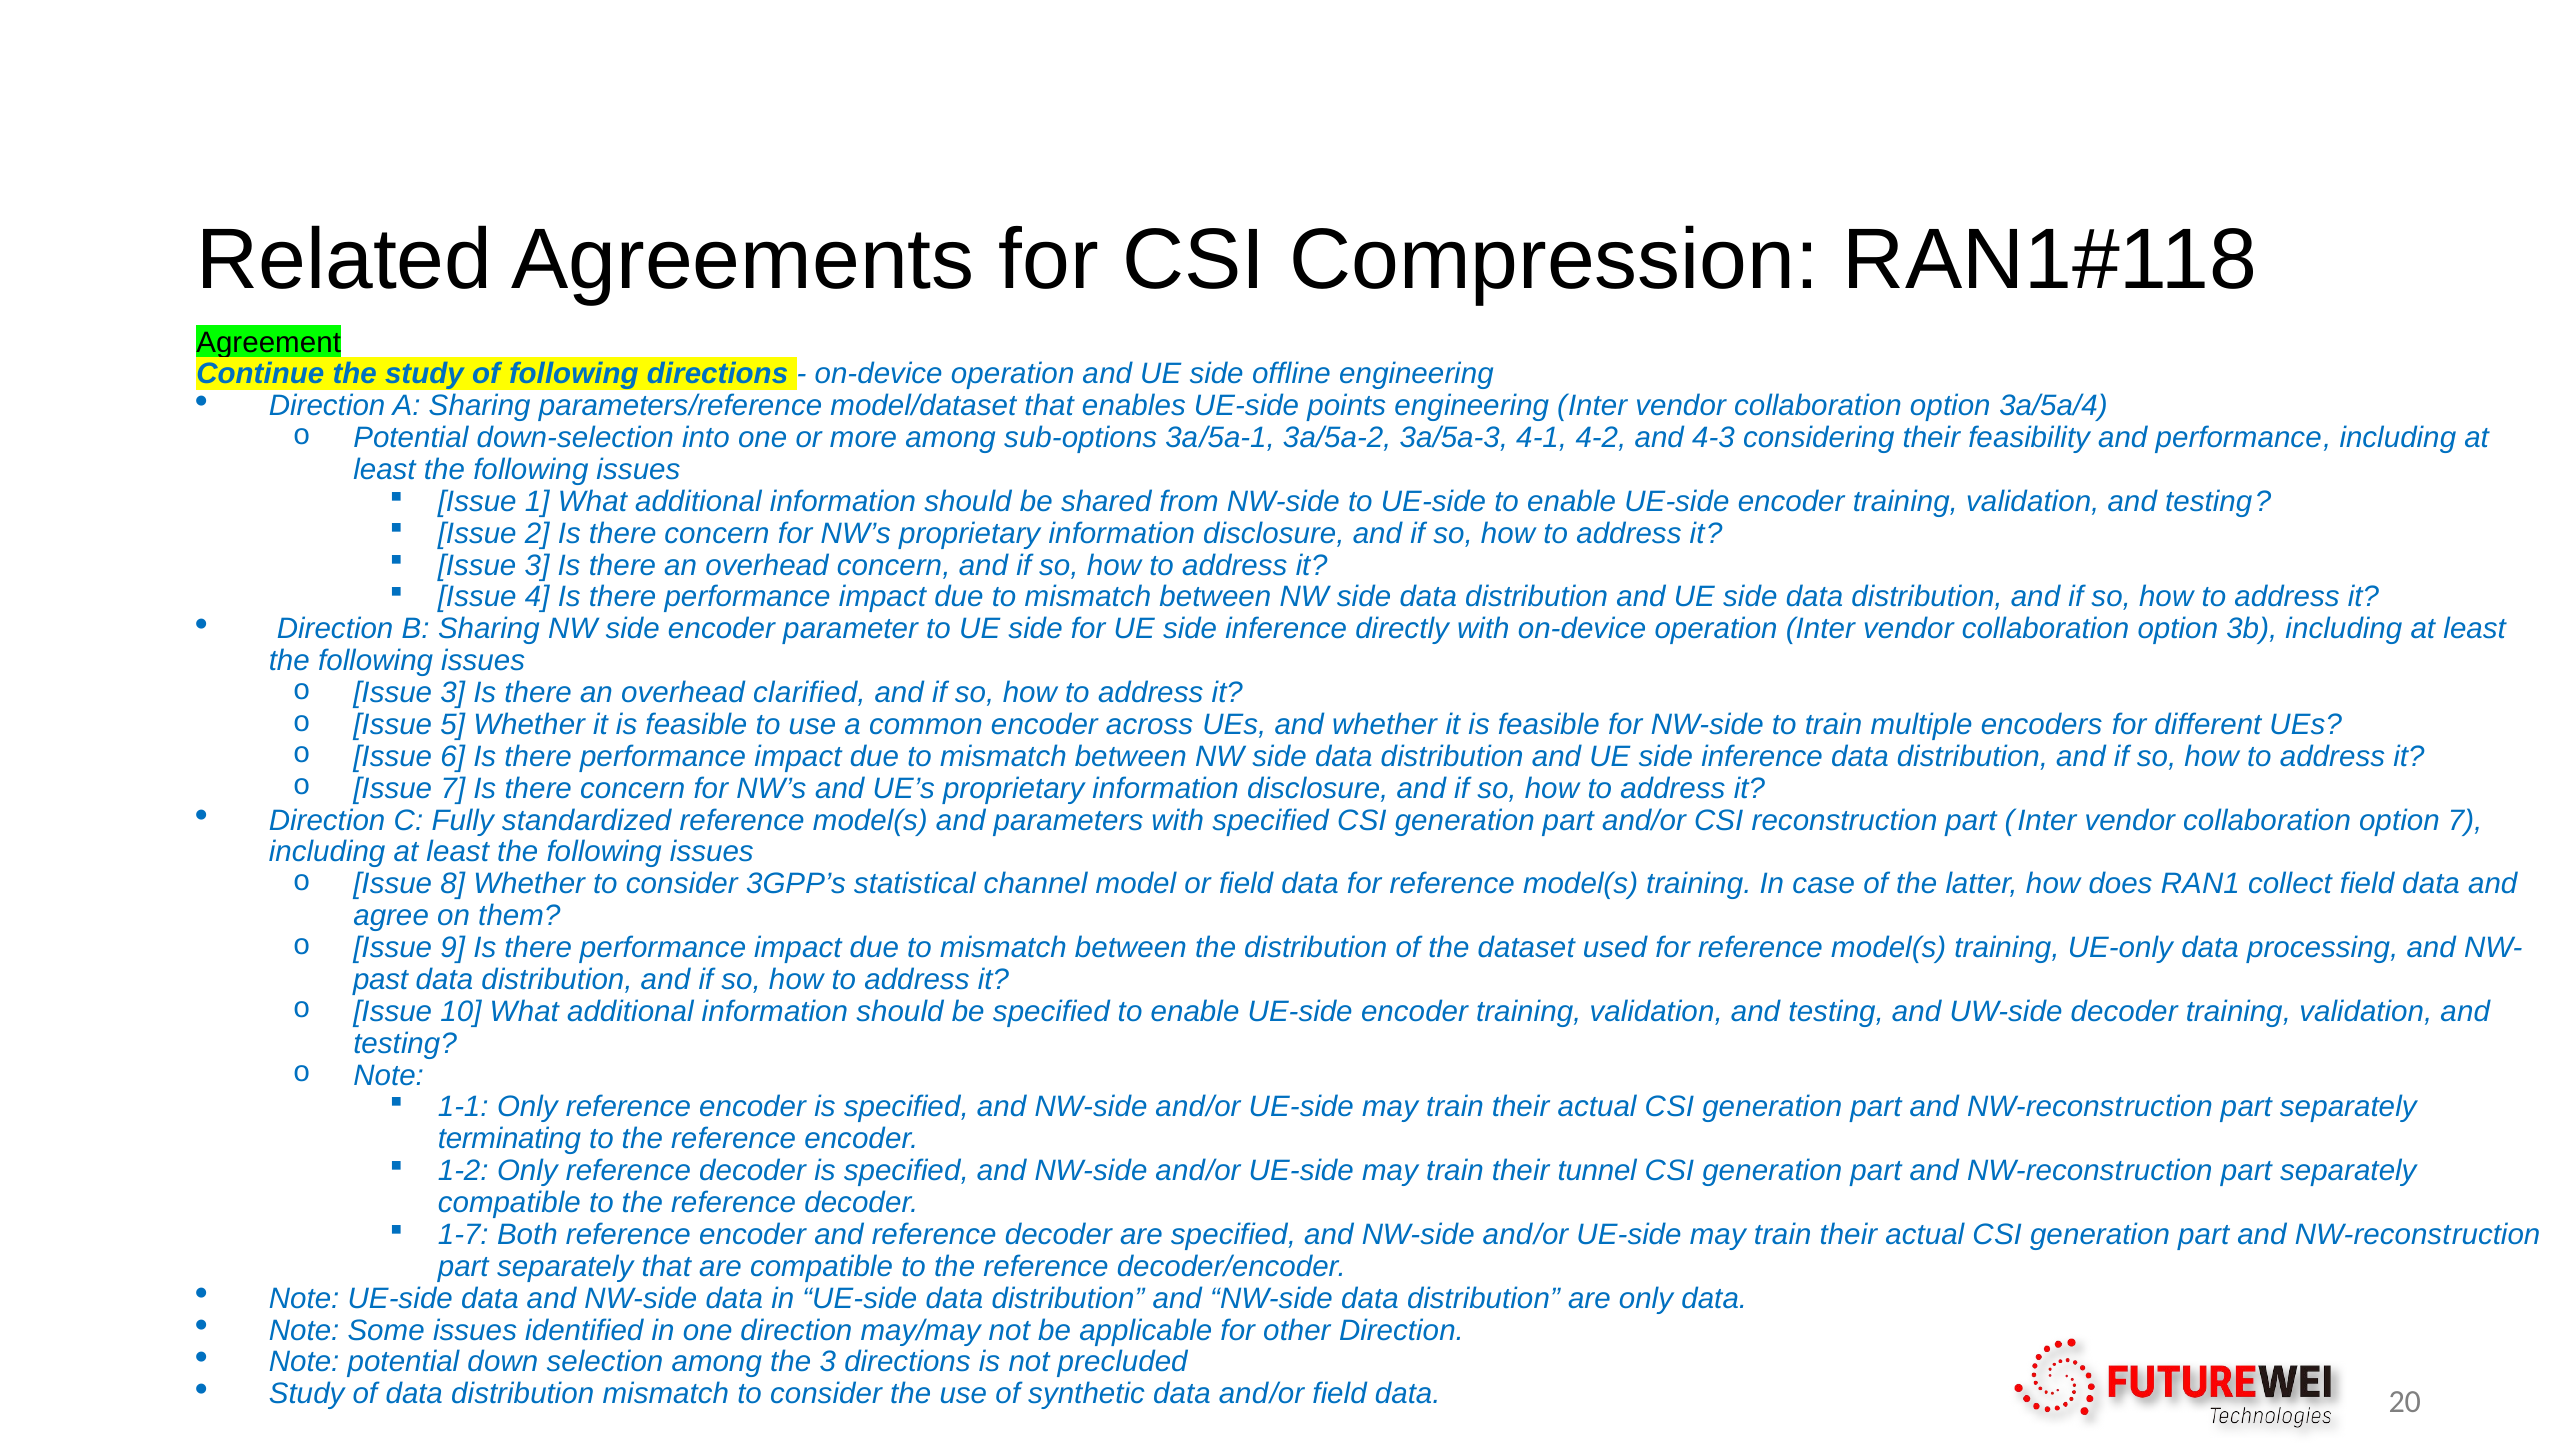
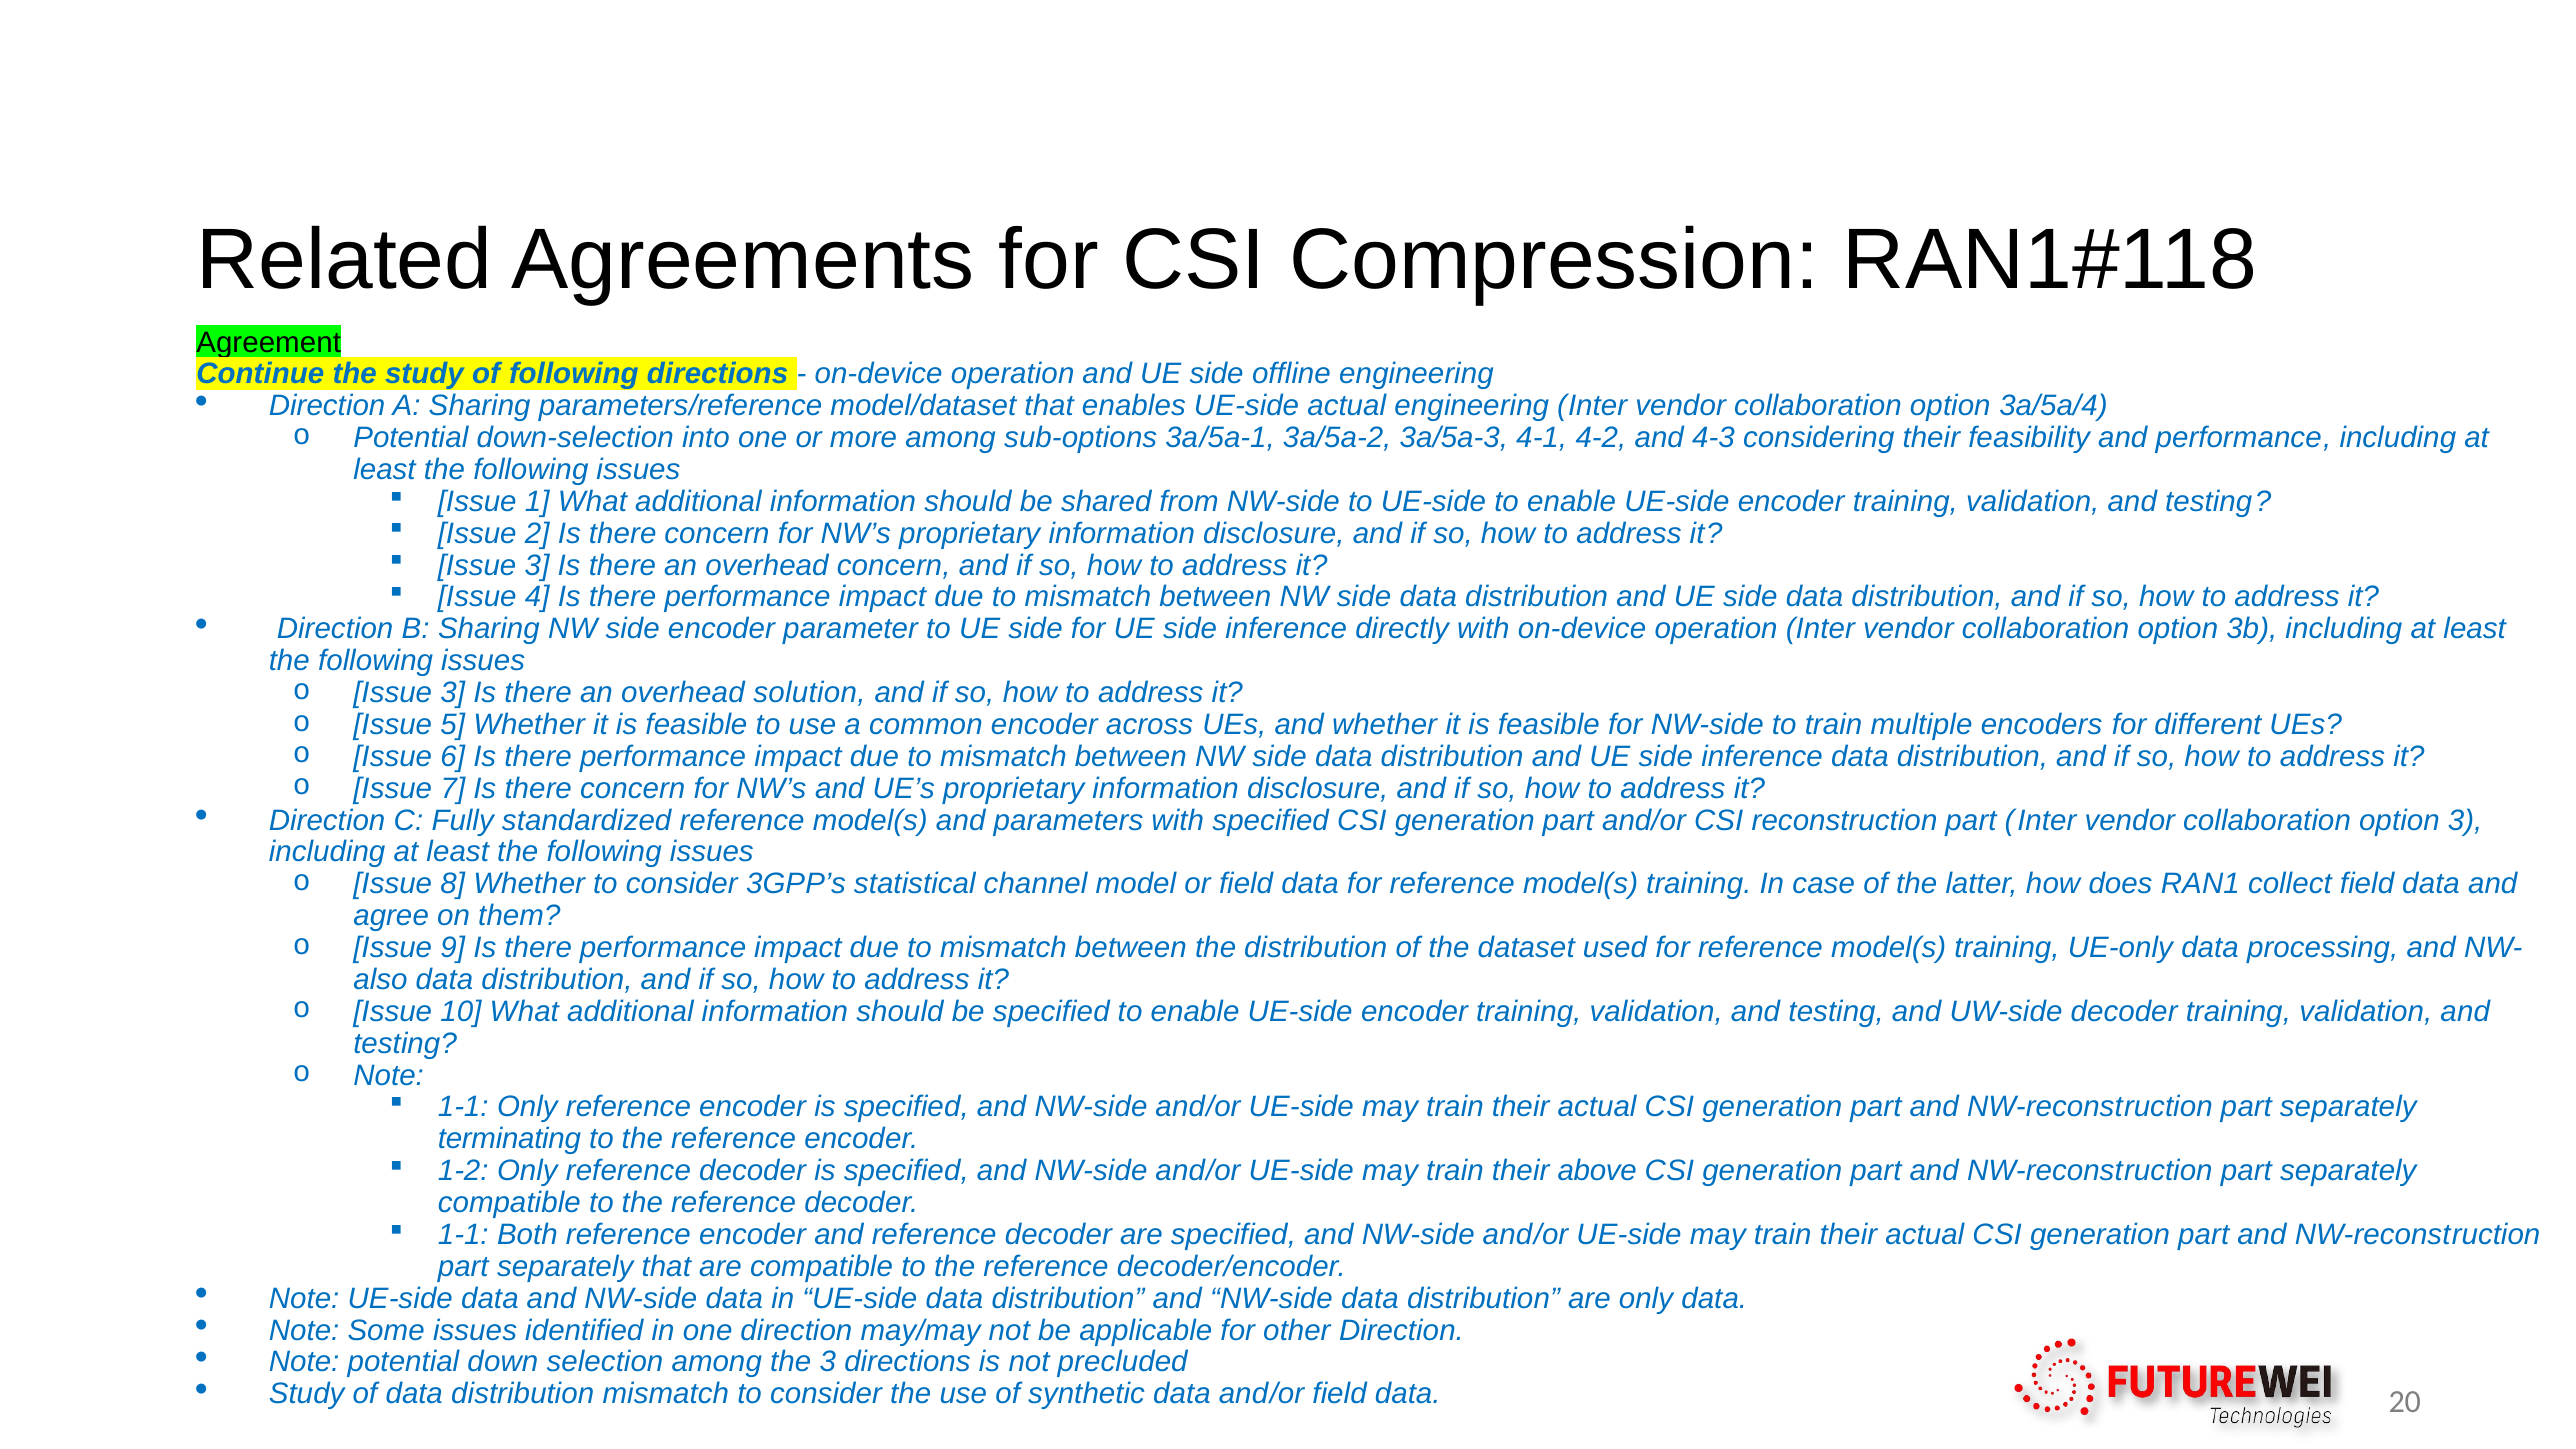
UE-side points: points -> actual
clarified: clarified -> solution
option 7: 7 -> 3
past: past -> also
tunnel: tunnel -> above
1-7 at (463, 1235): 1-7 -> 1-1
